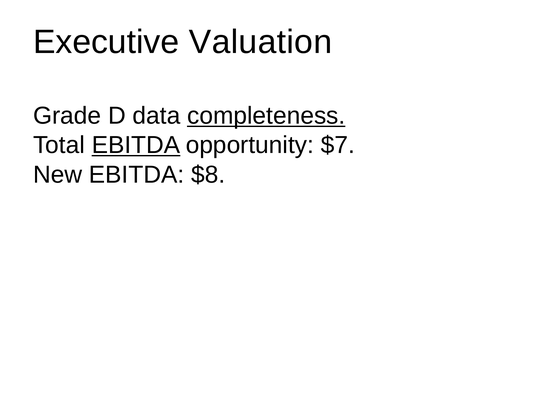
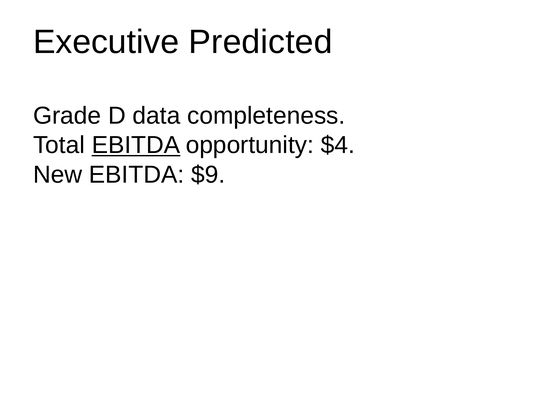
Valuation: Valuation -> Predicted
completeness underline: present -> none
$7: $7 -> $4
$8: $8 -> $9
